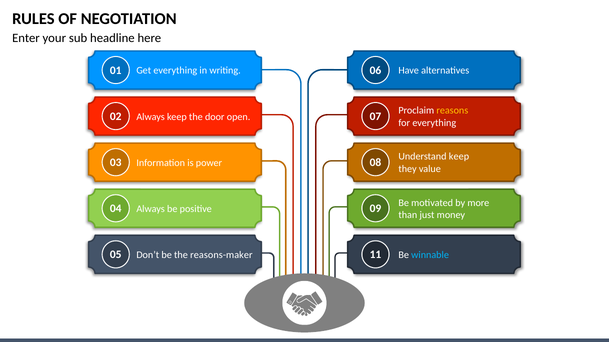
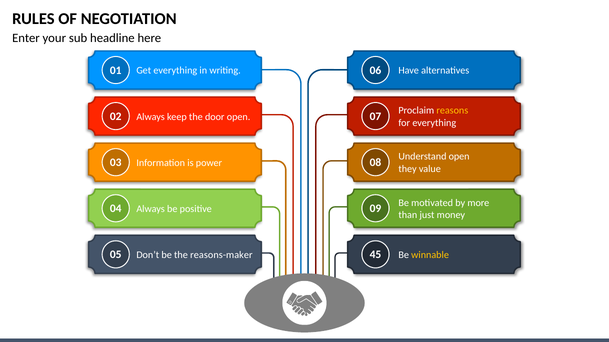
Understand keep: keep -> open
11: 11 -> 45
winnable colour: light blue -> yellow
